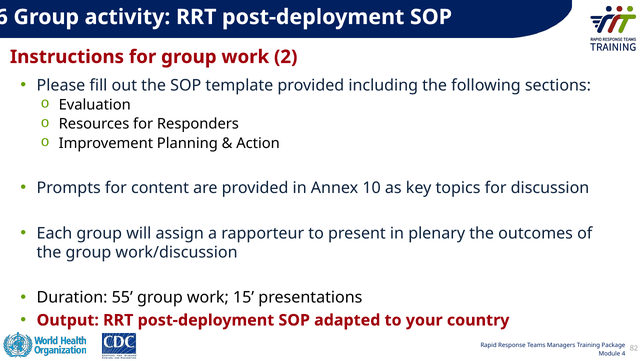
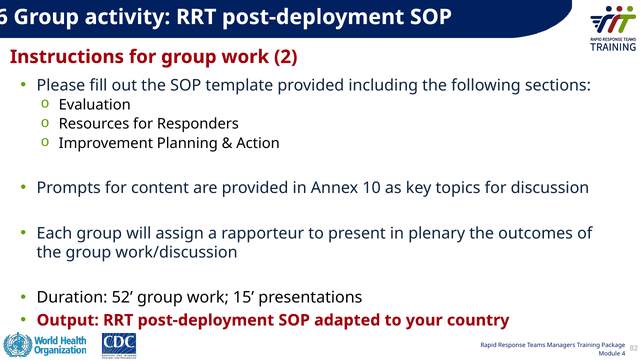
55: 55 -> 52
